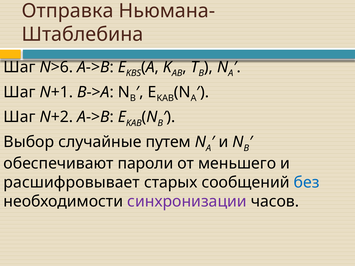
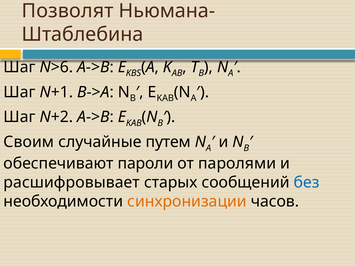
Отправка: Отправка -> Позволят
Выбор: Выбор -> Своим
меньшего: меньшего -> паролями
синхронизации colour: purple -> orange
